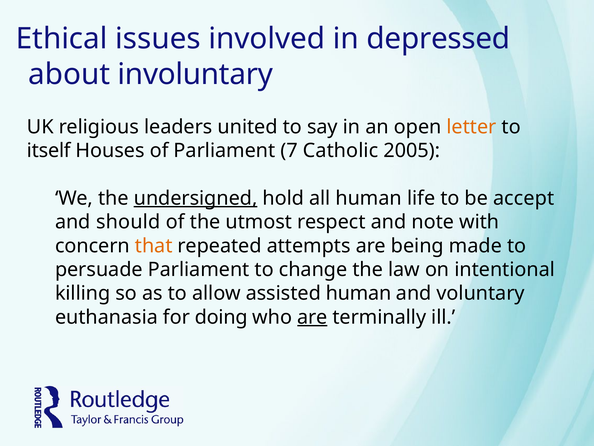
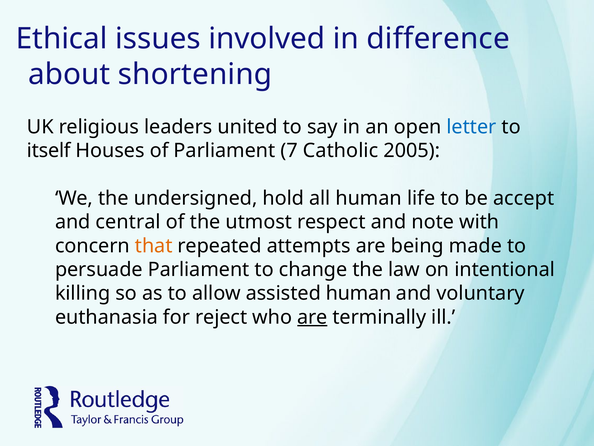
depressed: depressed -> difference
involuntary: involuntary -> shortening
letter colour: orange -> blue
undersigned underline: present -> none
should: should -> central
doing: doing -> reject
